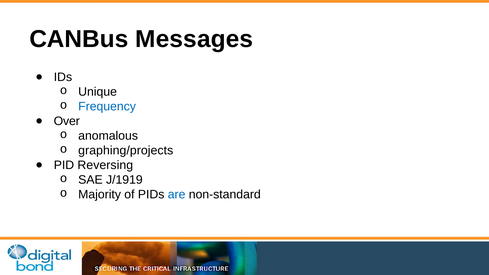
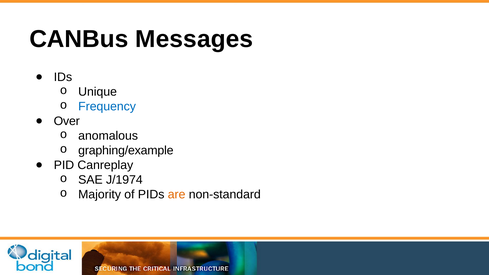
graphing/projects: graphing/projects -> graphing/example
Reversing: Reversing -> Canreplay
J/1919: J/1919 -> J/1974
are colour: blue -> orange
